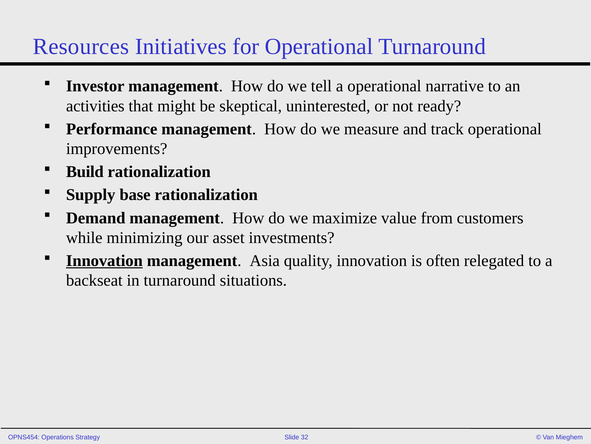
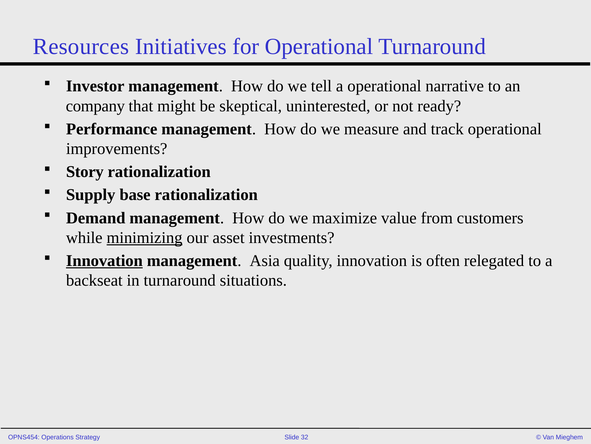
activities: activities -> company
Build: Build -> Story
minimizing underline: none -> present
